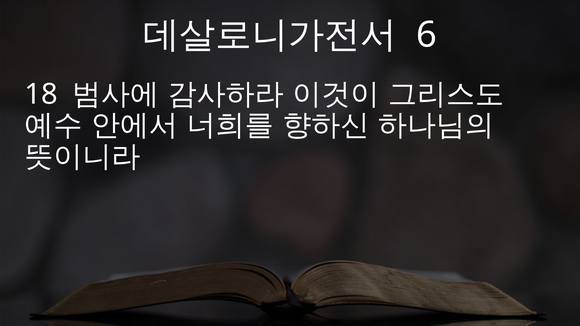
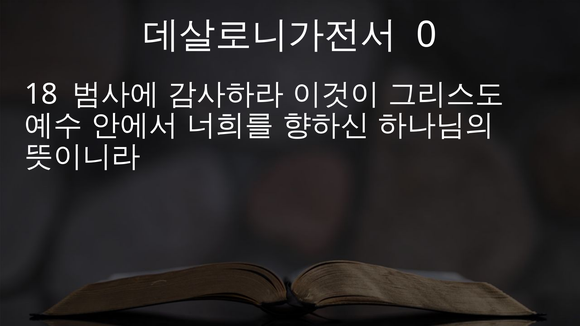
6: 6 -> 0
